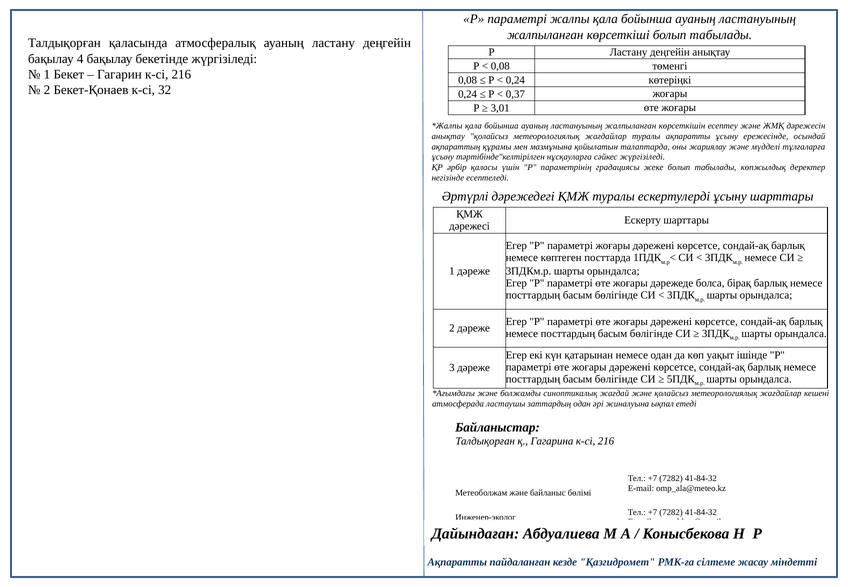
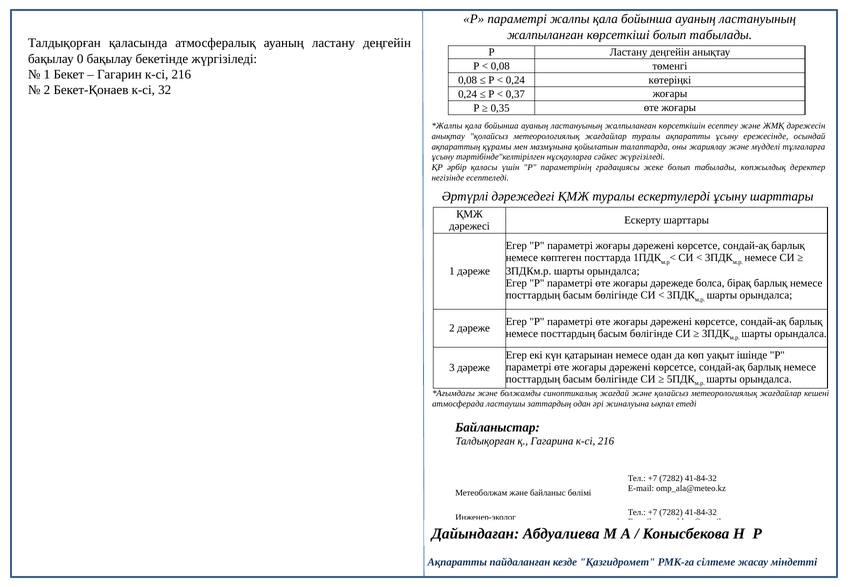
4: 4 -> 0
3,01: 3,01 -> 0,35
